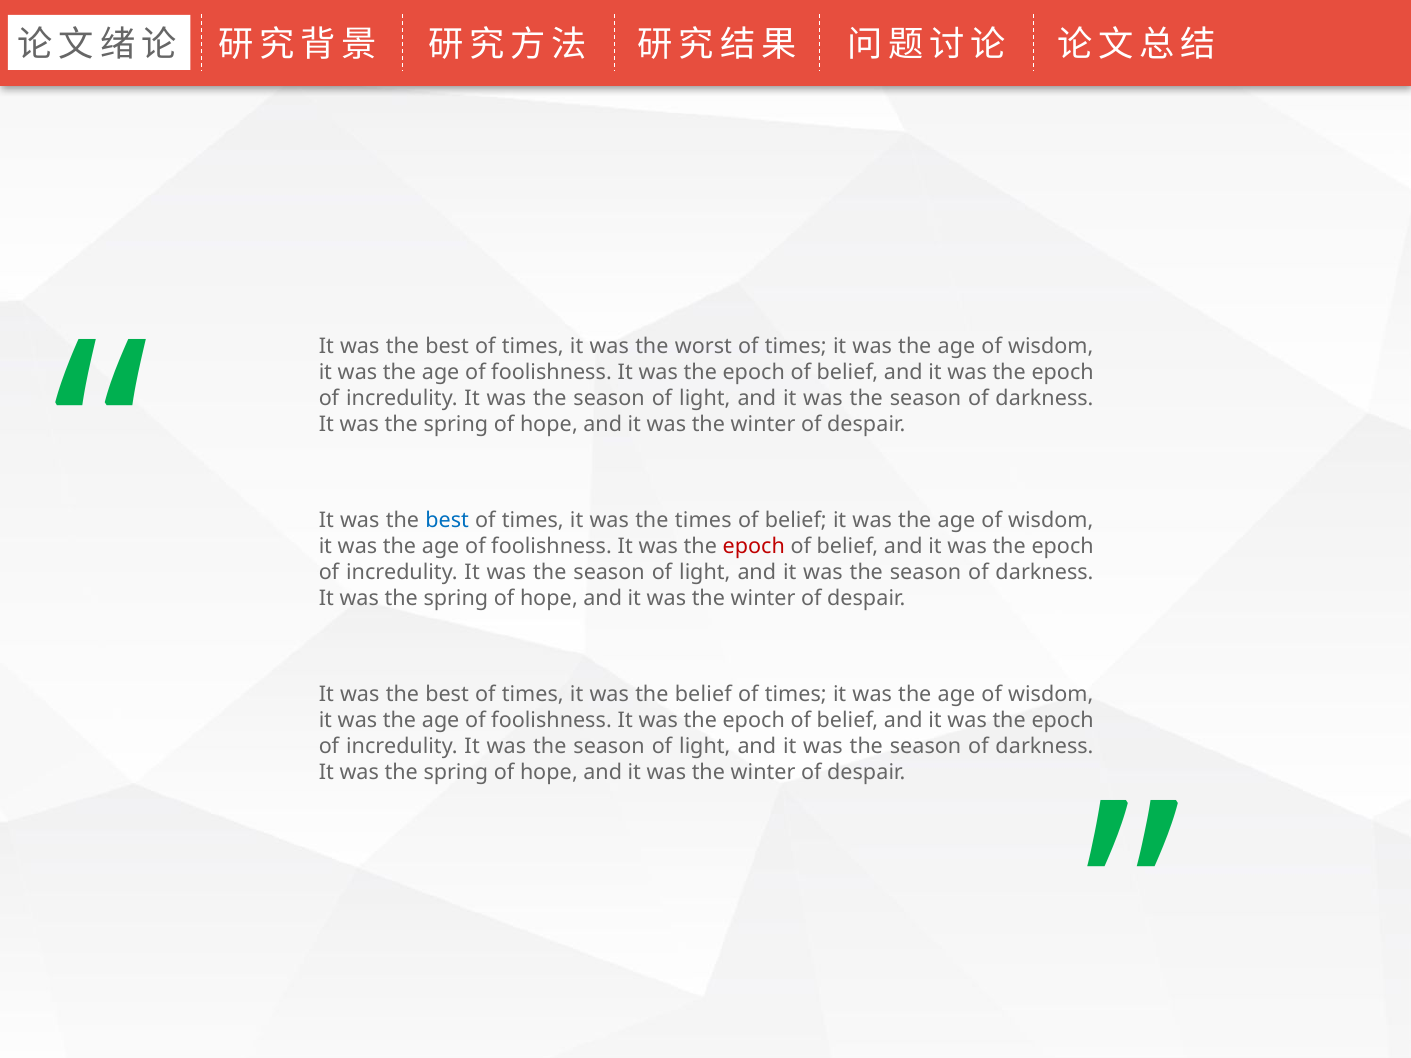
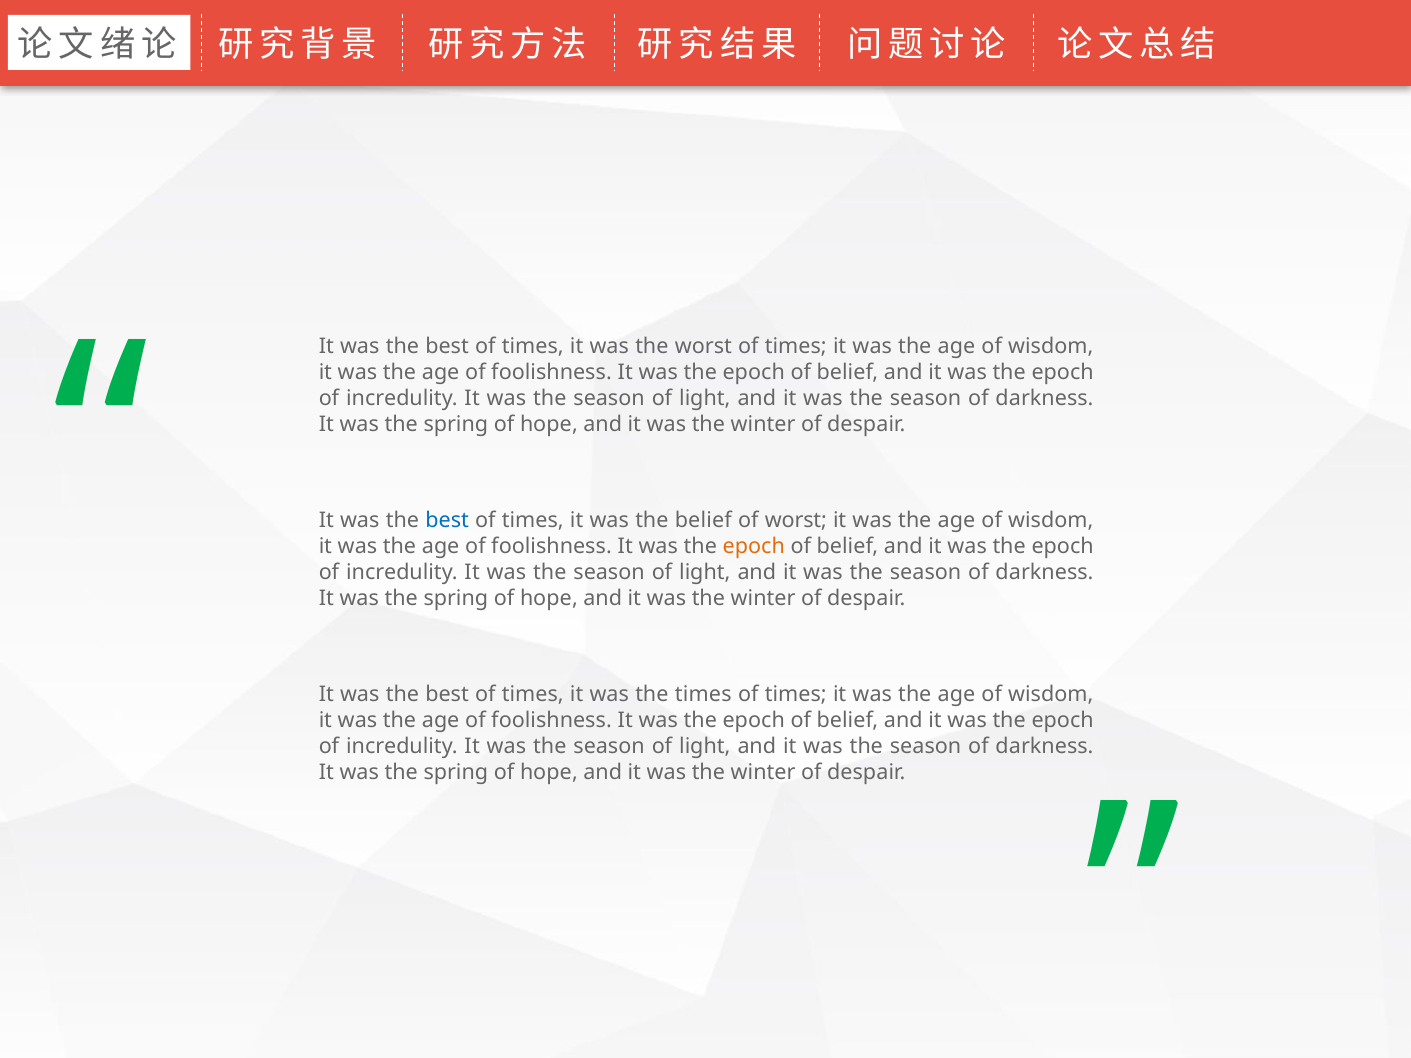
the times: times -> belief
belief at (796, 521): belief -> worst
epoch at (754, 547) colour: red -> orange
the belief: belief -> times
